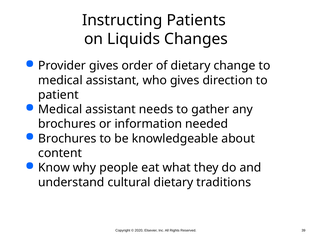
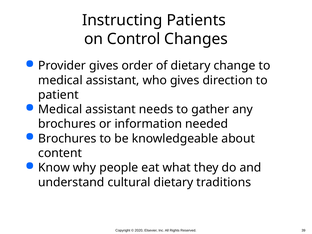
Liquids: Liquids -> Control
